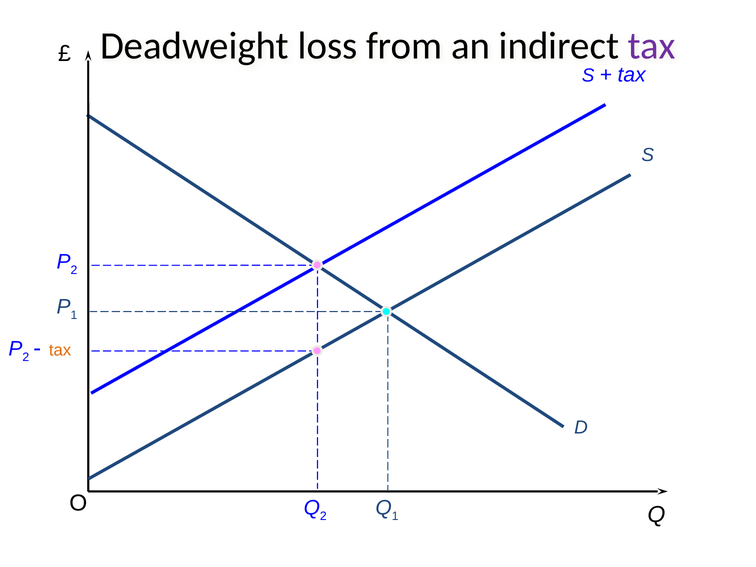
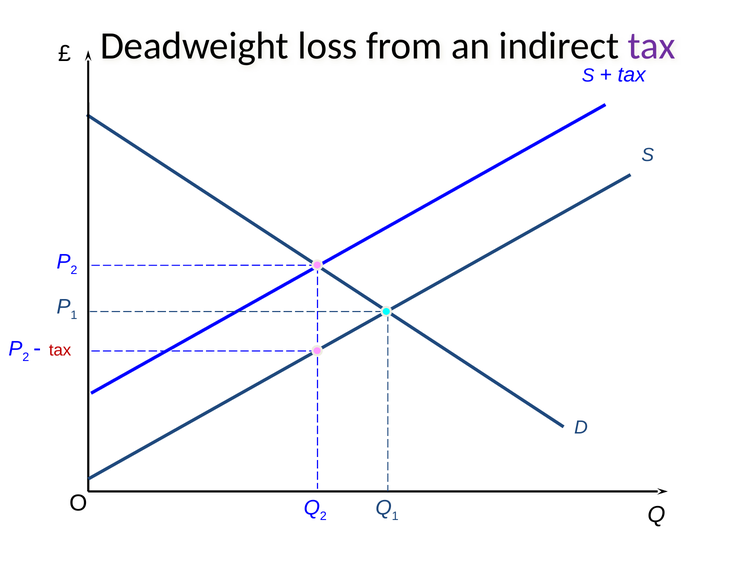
tax at (60, 350) colour: orange -> red
